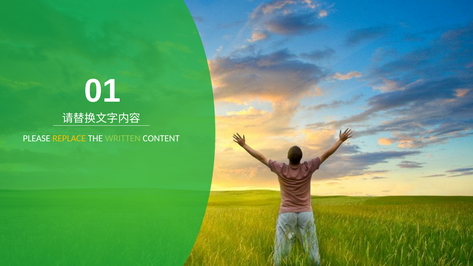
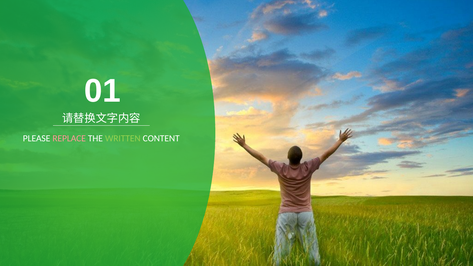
REPLACE colour: yellow -> pink
